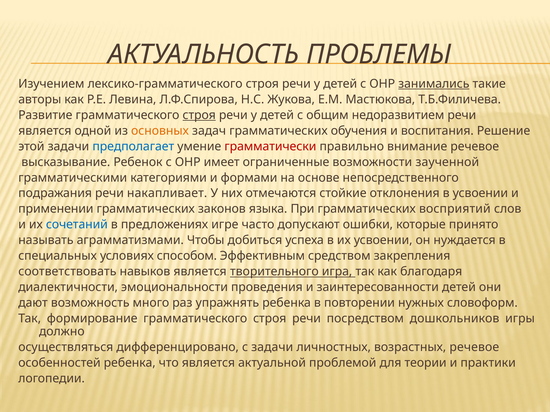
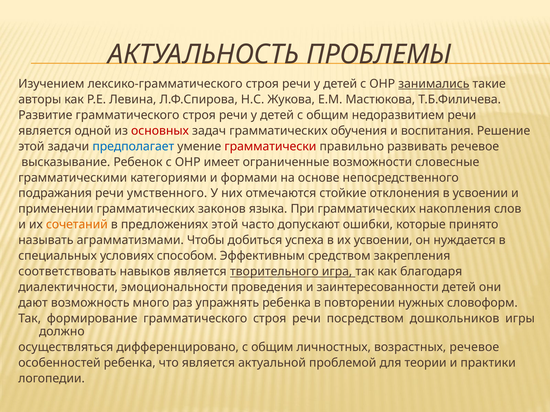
строя at (199, 115) underline: present -> none
основных colour: orange -> red
внимание: внимание -> развивать
заученной: заученной -> словесные
накапливает: накапливает -> умственного
восприятий: восприятий -> накопления
сочетаний colour: blue -> orange
предложениях игре: игре -> этой
дифференцировано с задачи: задачи -> общим
